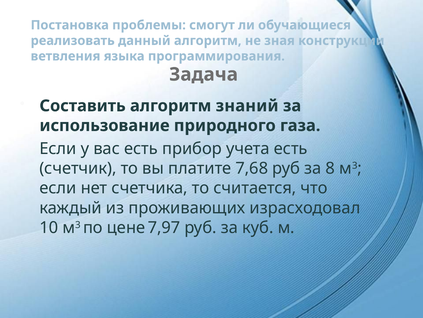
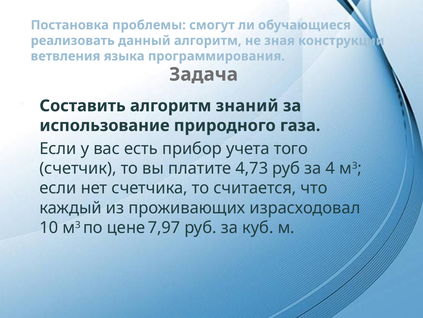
учета есть: есть -> того
7,68: 7,68 -> 4,73
8: 8 -> 4
